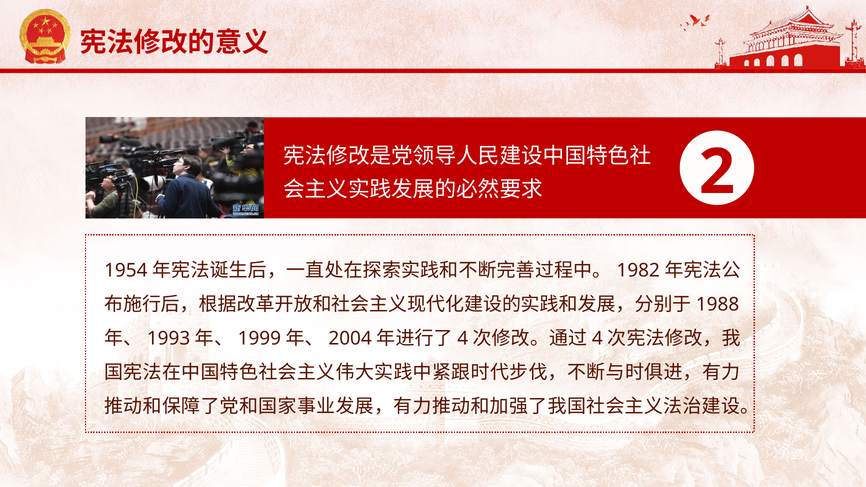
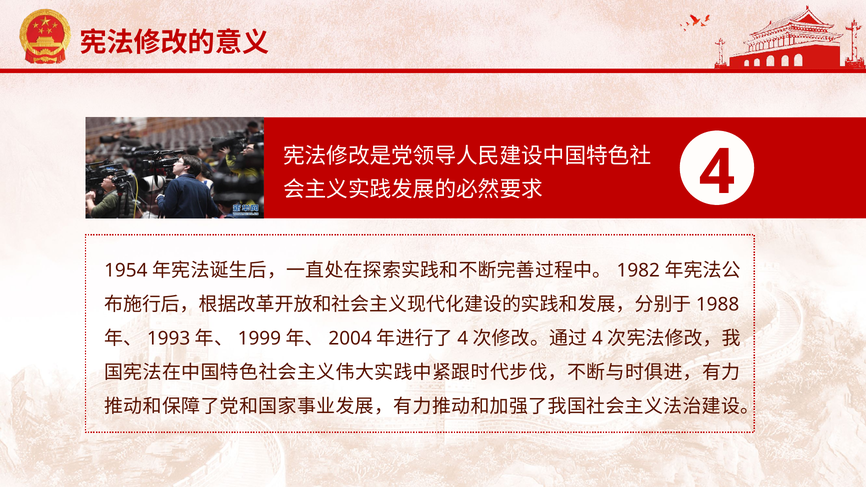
2 at (717, 172): 2 -> 4
